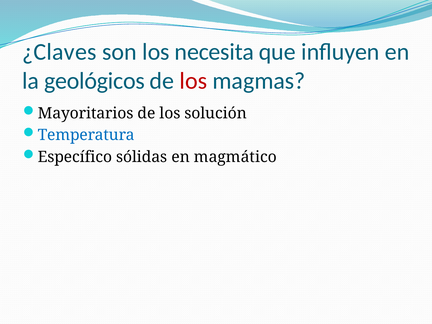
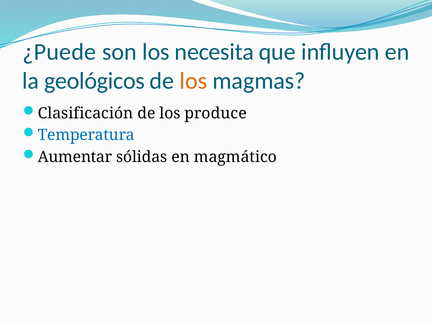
¿Claves: ¿Claves -> ¿Puede
los at (193, 81) colour: red -> orange
Mayoritarios: Mayoritarios -> Clasificación
solución: solución -> produce
Específico: Específico -> Aumentar
